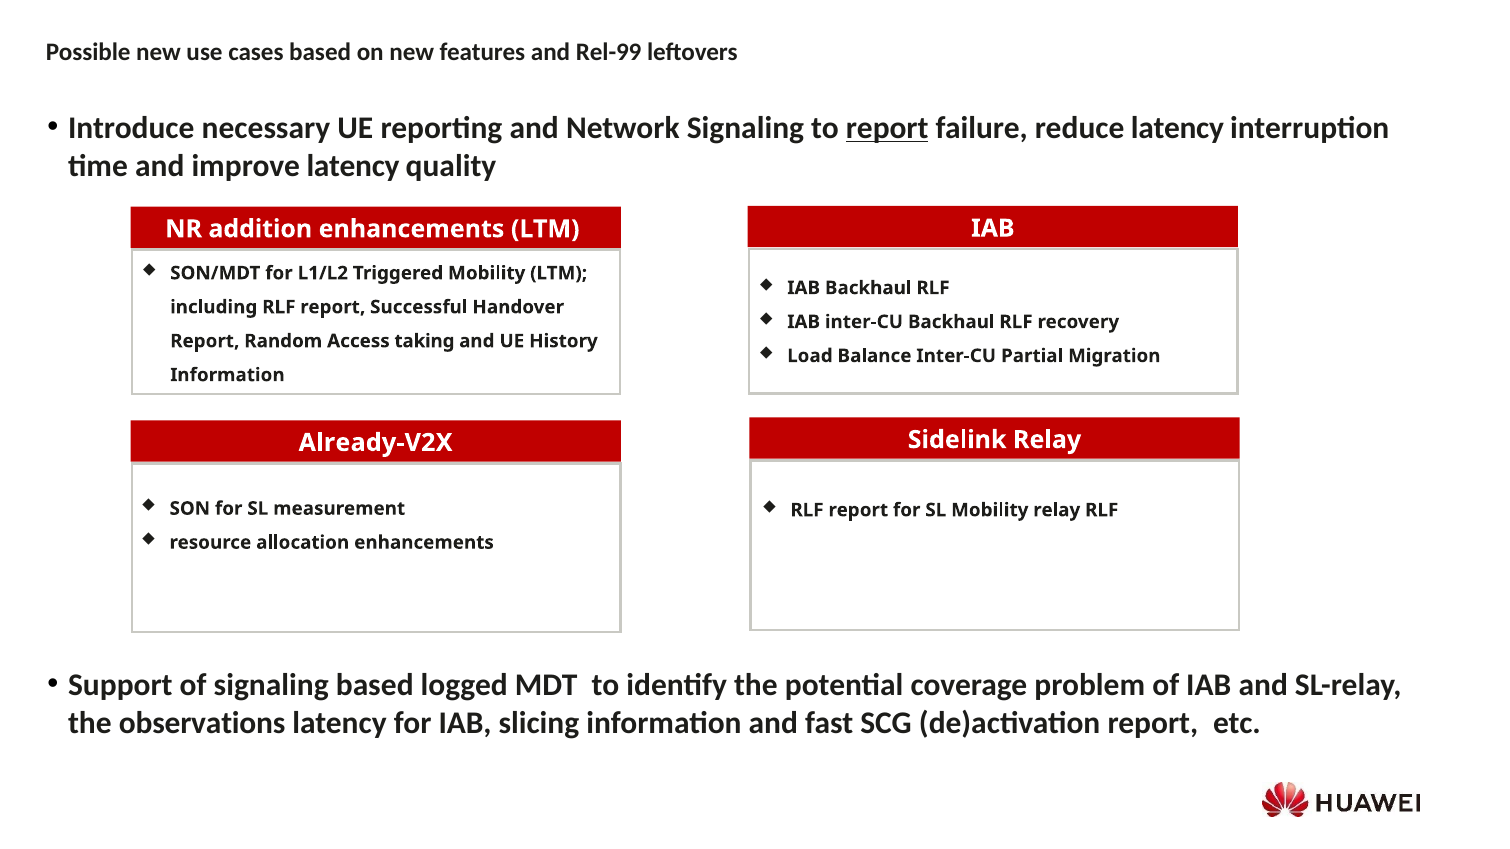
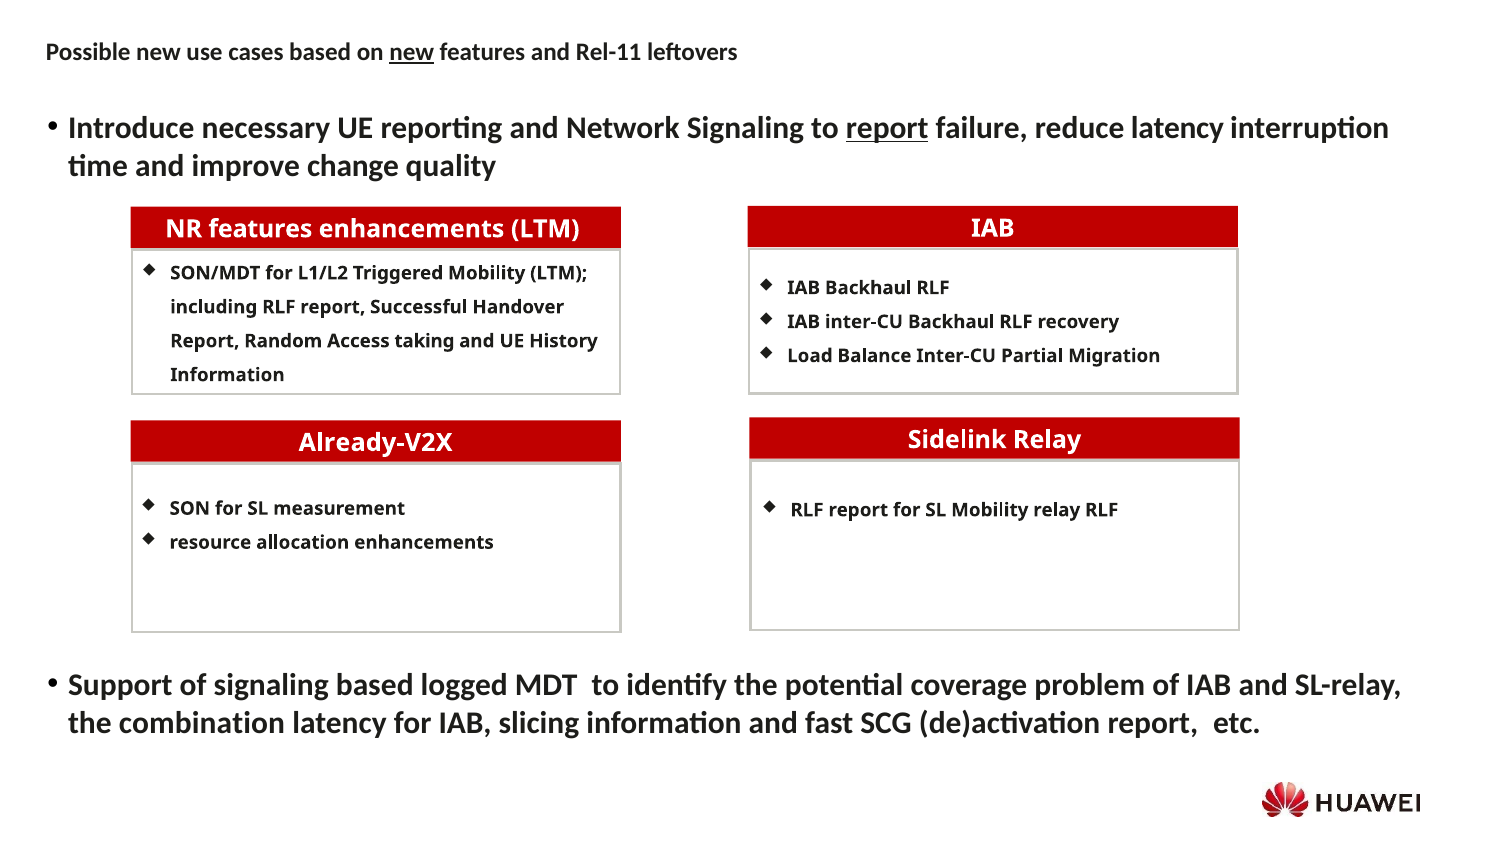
new at (412, 52) underline: none -> present
Rel-99: Rel-99 -> Rel-11
improve latency: latency -> change
NR addition: addition -> features
observations: observations -> combination
